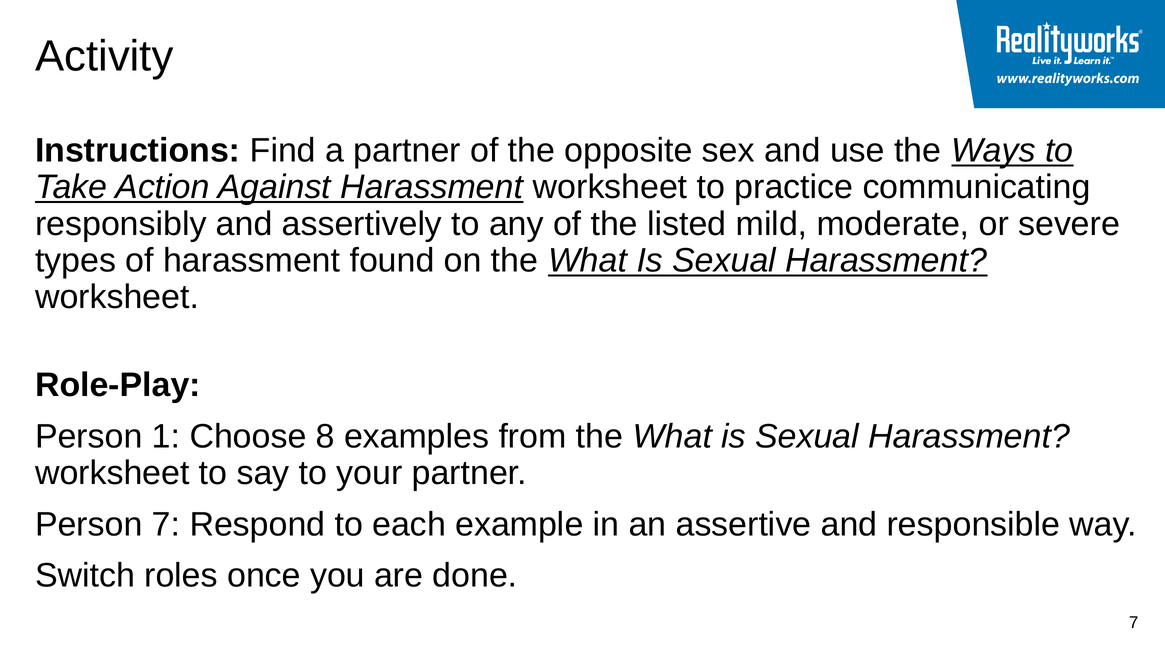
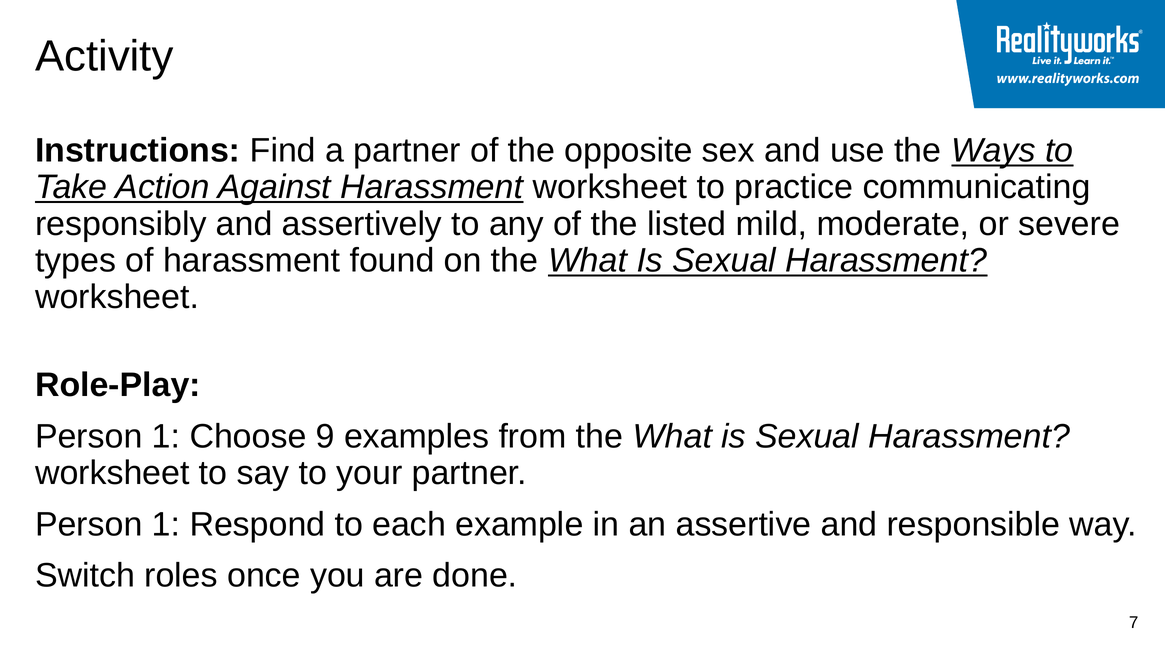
8: 8 -> 9
7 at (166, 525): 7 -> 1
